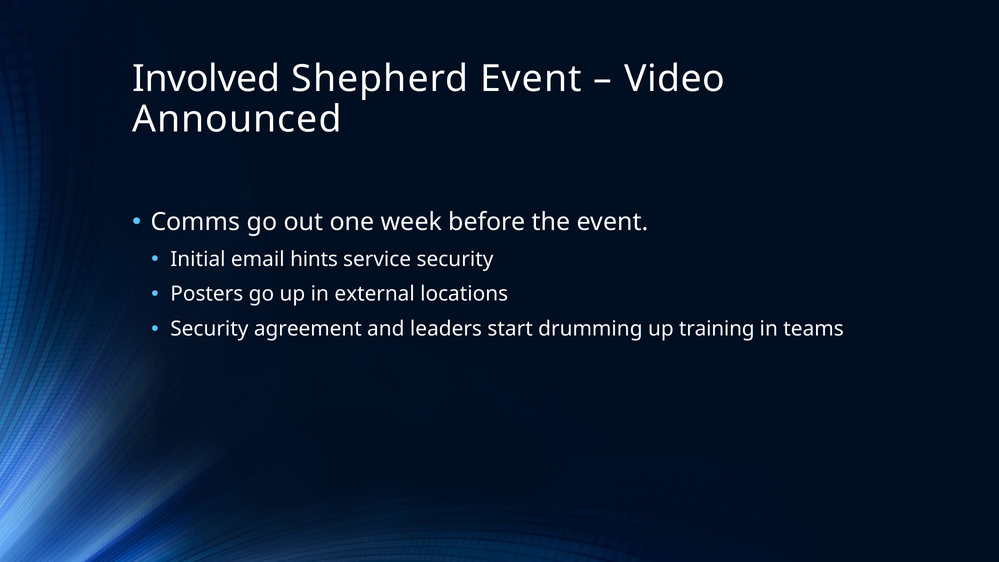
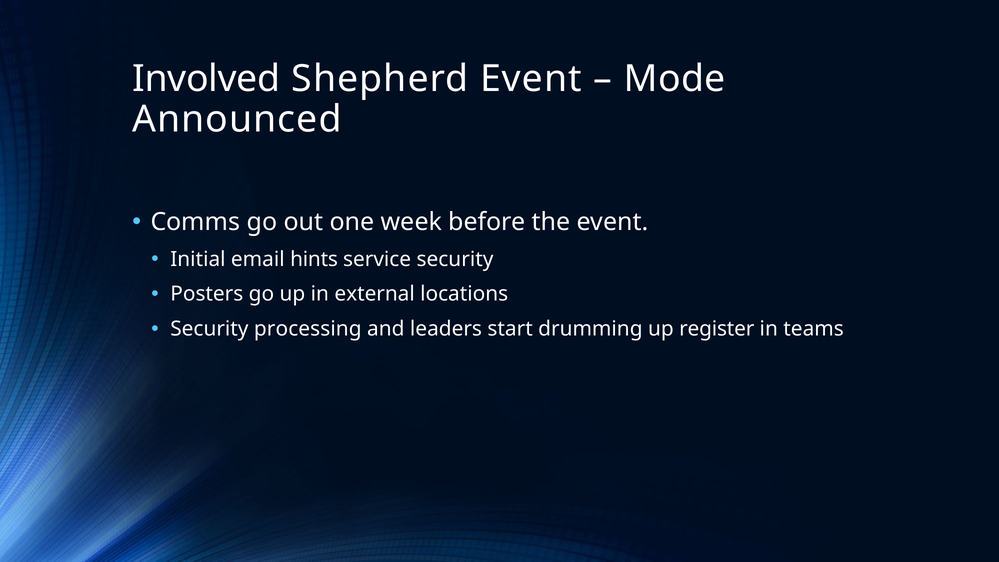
Video: Video -> Mode
agreement: agreement -> processing
training: training -> register
